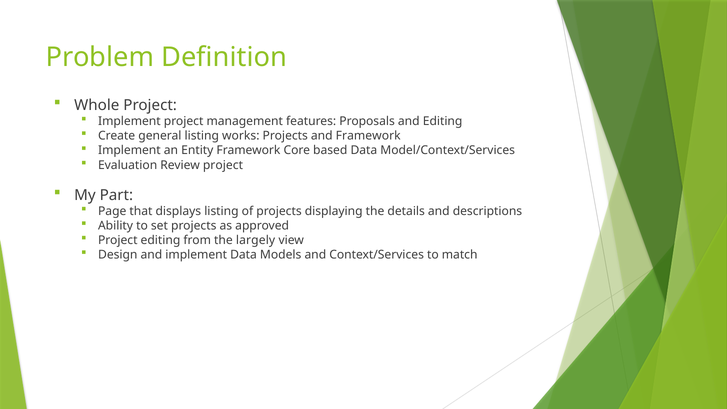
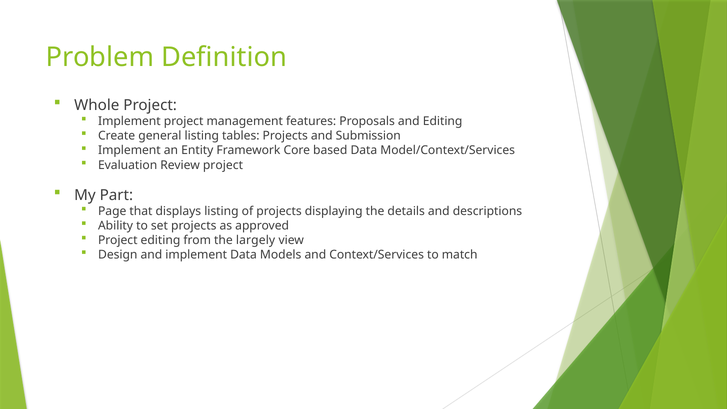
works: works -> tables
and Framework: Framework -> Submission
